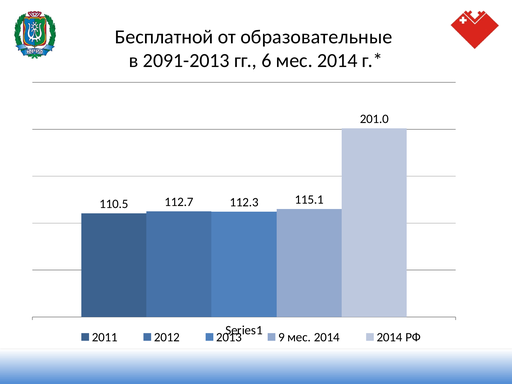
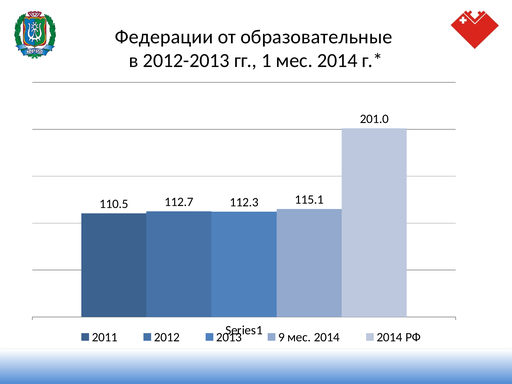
Бесплатной: Бесплатной -> Федерации
2091-2013: 2091-2013 -> 2012-2013
6: 6 -> 1
